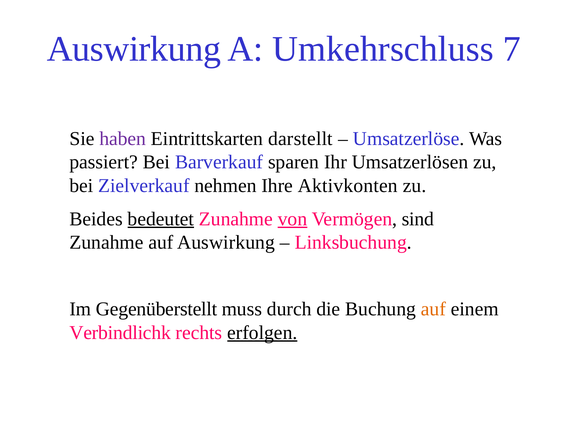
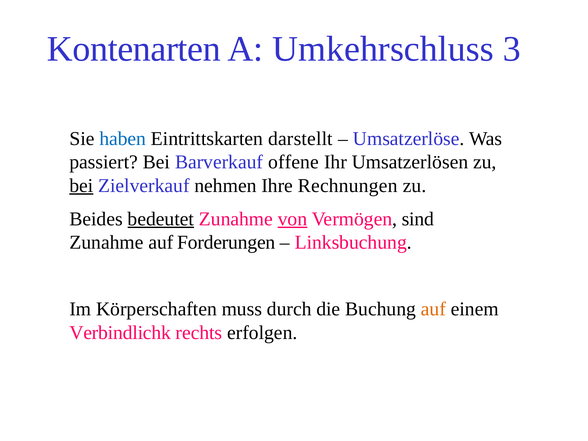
Auswirkung at (134, 49): Auswirkung -> Kontenarten
7: 7 -> 3
haben colour: purple -> blue
sparen: sparen -> offene
bei at (81, 186) underline: none -> present
Aktivkonten: Aktivkonten -> Rechnungen
auf Auswirkung: Auswirkung -> Forderungen
Gegenüberstellt: Gegenüberstellt -> Körperschaften
erfolgen underline: present -> none
